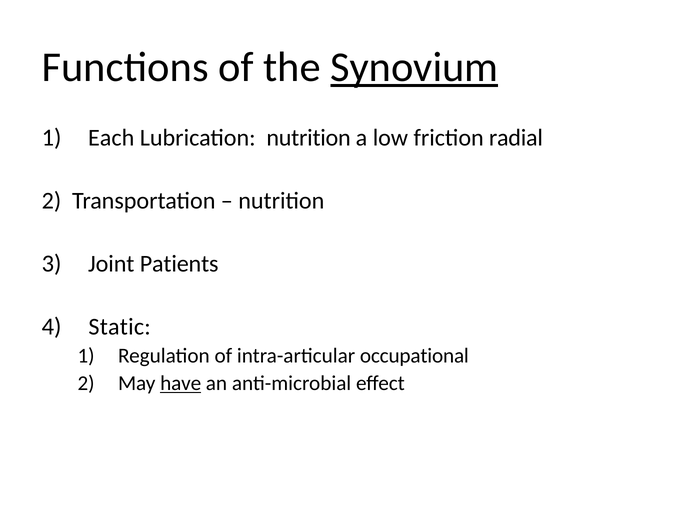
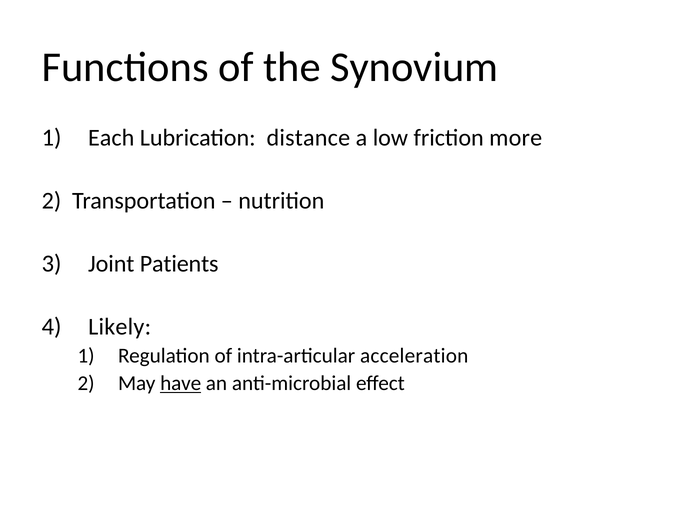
Synovium underline: present -> none
Lubrication nutrition: nutrition -> distance
radial: radial -> more
Static: Static -> Likely
occupational: occupational -> acceleration
